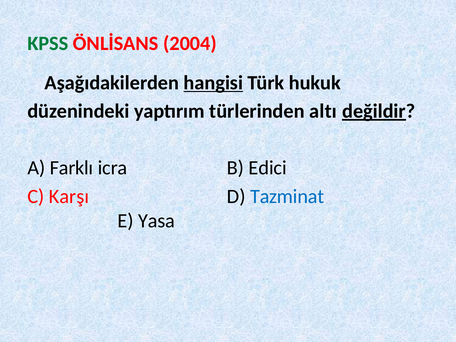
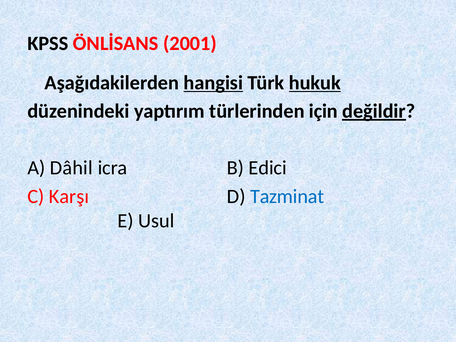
KPSS colour: green -> black
2004: 2004 -> 2001
hukuk underline: none -> present
altı: altı -> için
Farklı: Farklı -> Dâhil
Yasa: Yasa -> Usul
